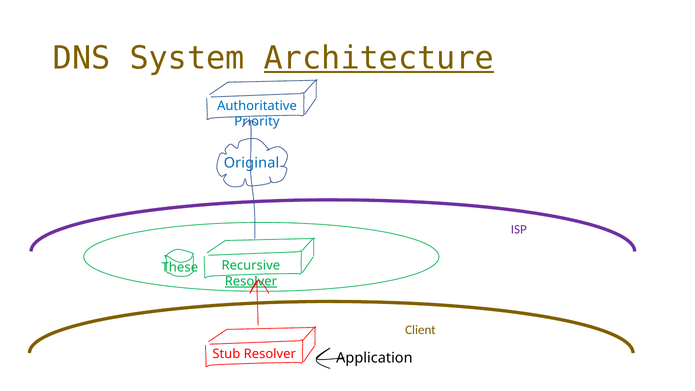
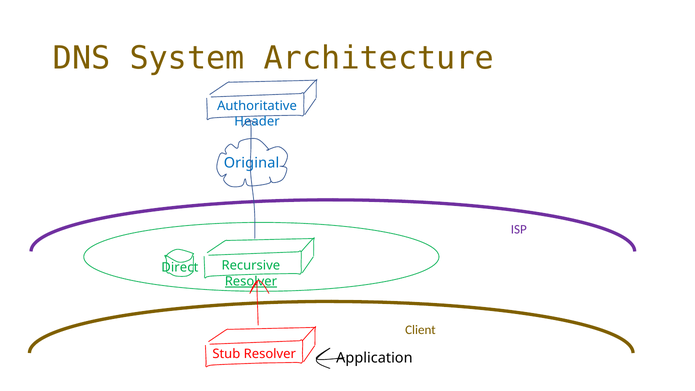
Architecture underline: present -> none
Priority: Priority -> Header
These: These -> Direct
